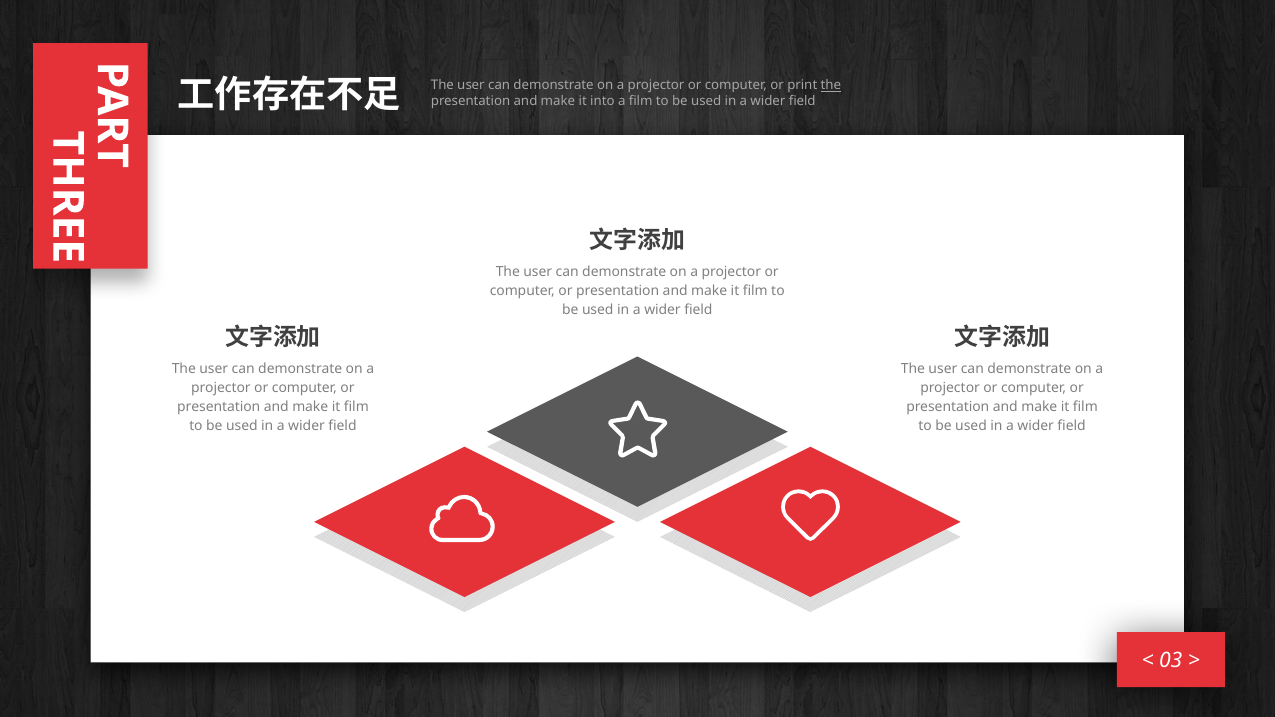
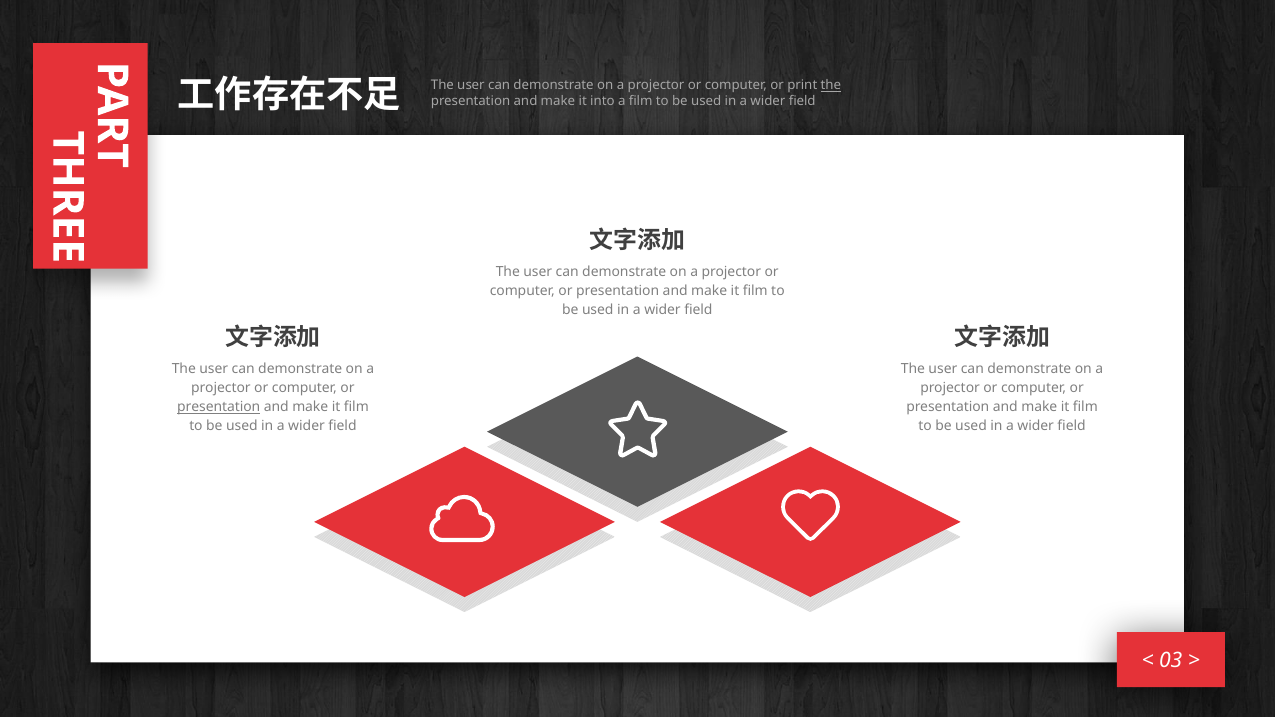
presentation at (219, 407) underline: none -> present
